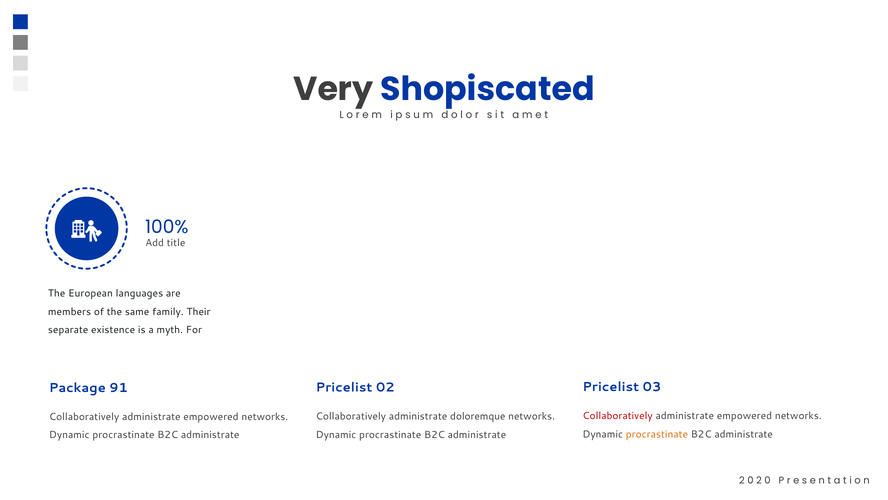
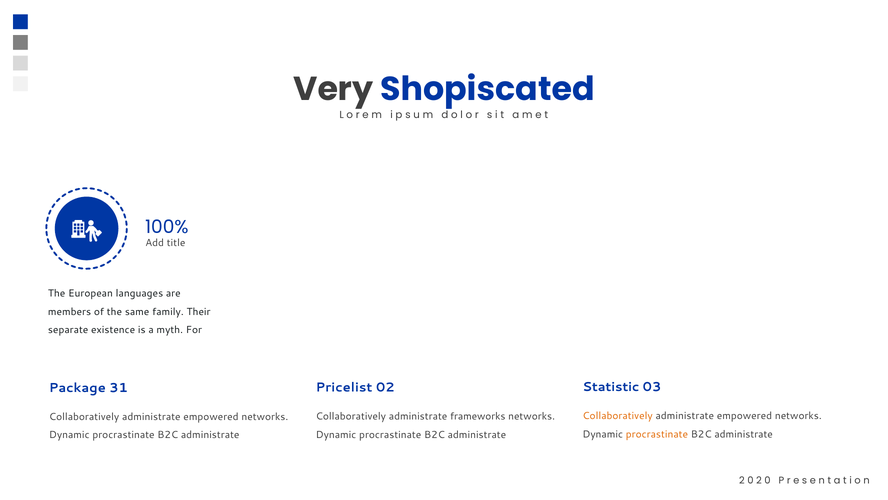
Pricelist at (611, 387): Pricelist -> Statistic
91: 91 -> 31
Collaboratively at (618, 416) colour: red -> orange
doloremque: doloremque -> frameworks
